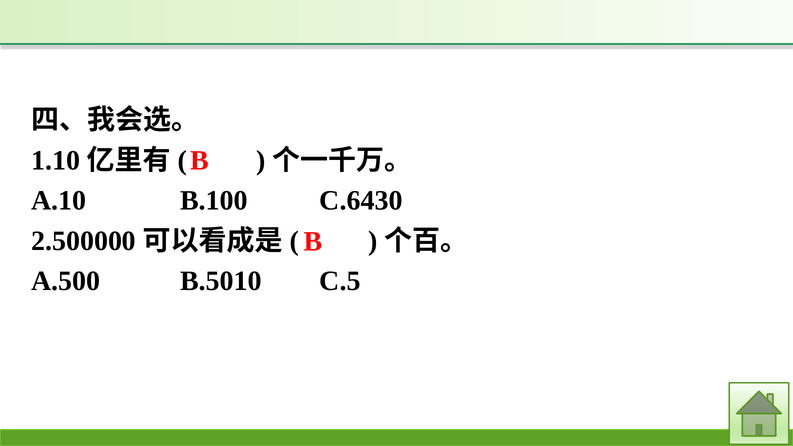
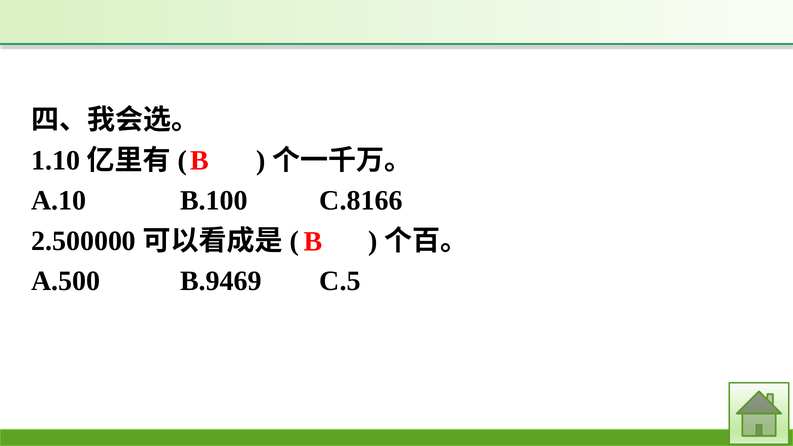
C.6430: C.6430 -> C.8166
B.5010: B.5010 -> B.9469
